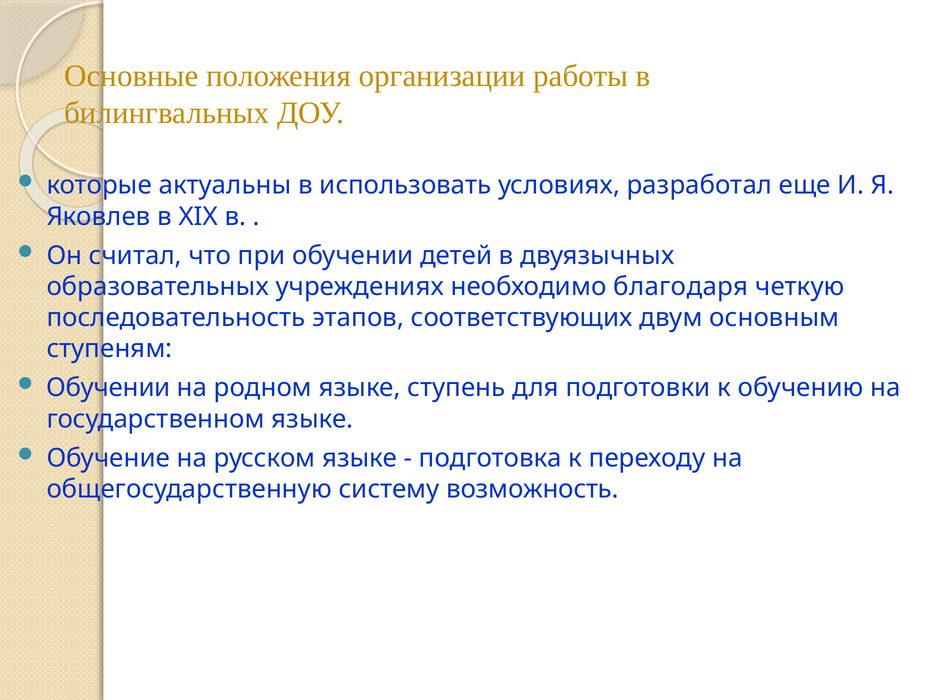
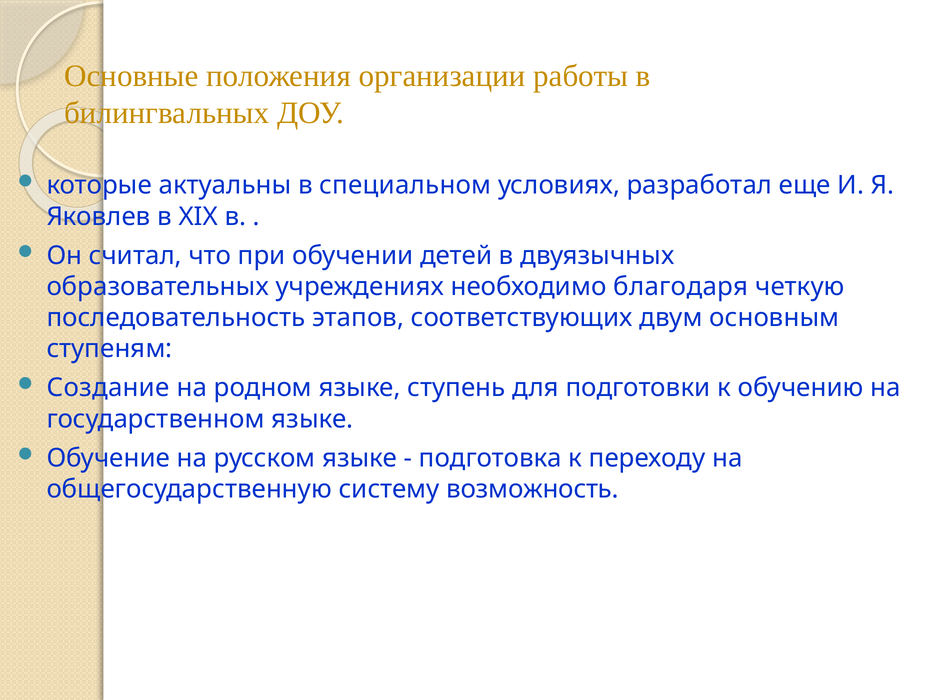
использовать: использовать -> специальном
Обучении at (108, 388): Обучении -> Создание
